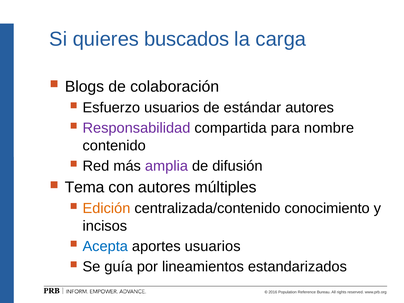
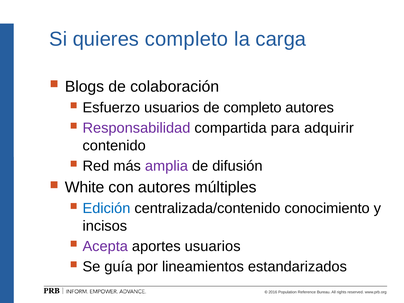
quieres buscados: buscados -> completo
de estándar: estándar -> completo
nombre: nombre -> adquirir
Tema: Tema -> White
Edición colour: orange -> blue
Acepta colour: blue -> purple
